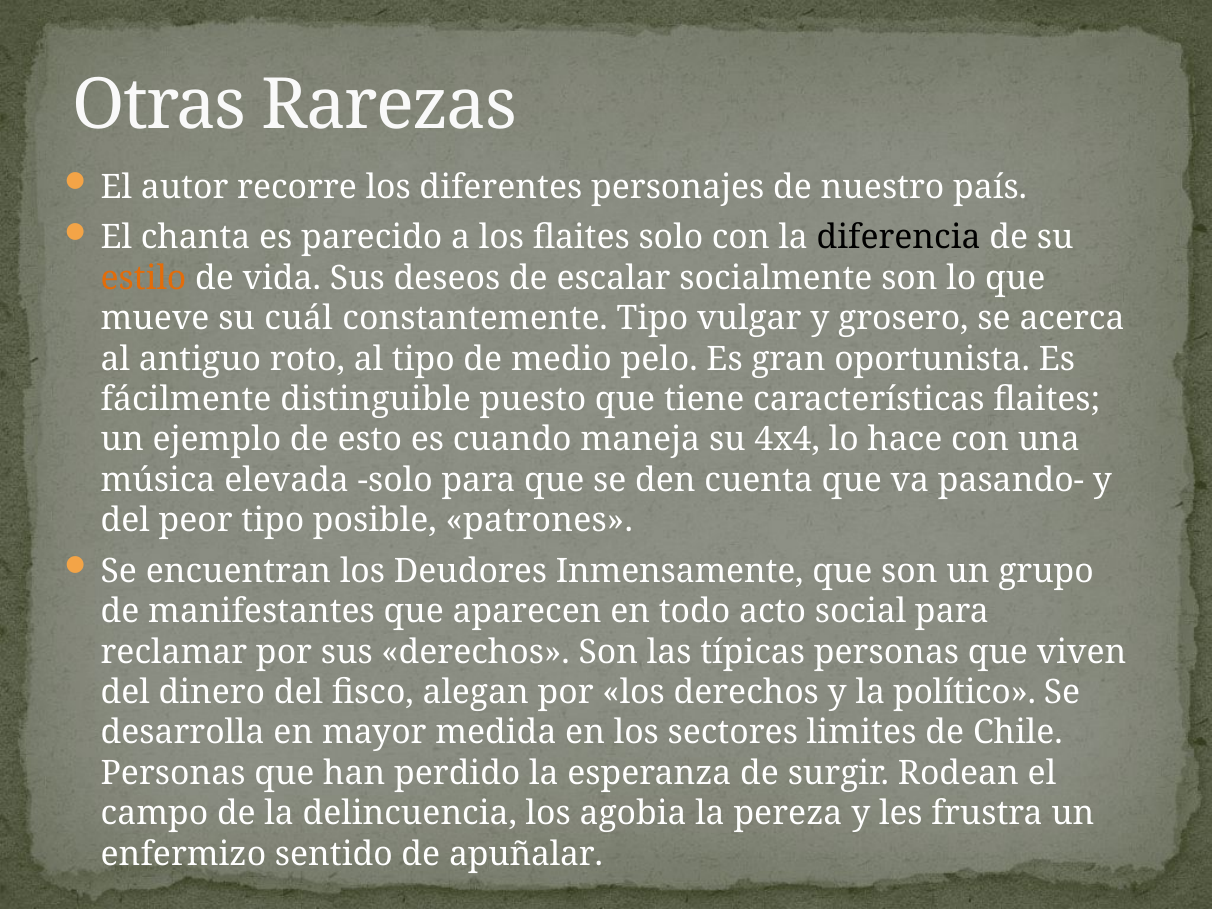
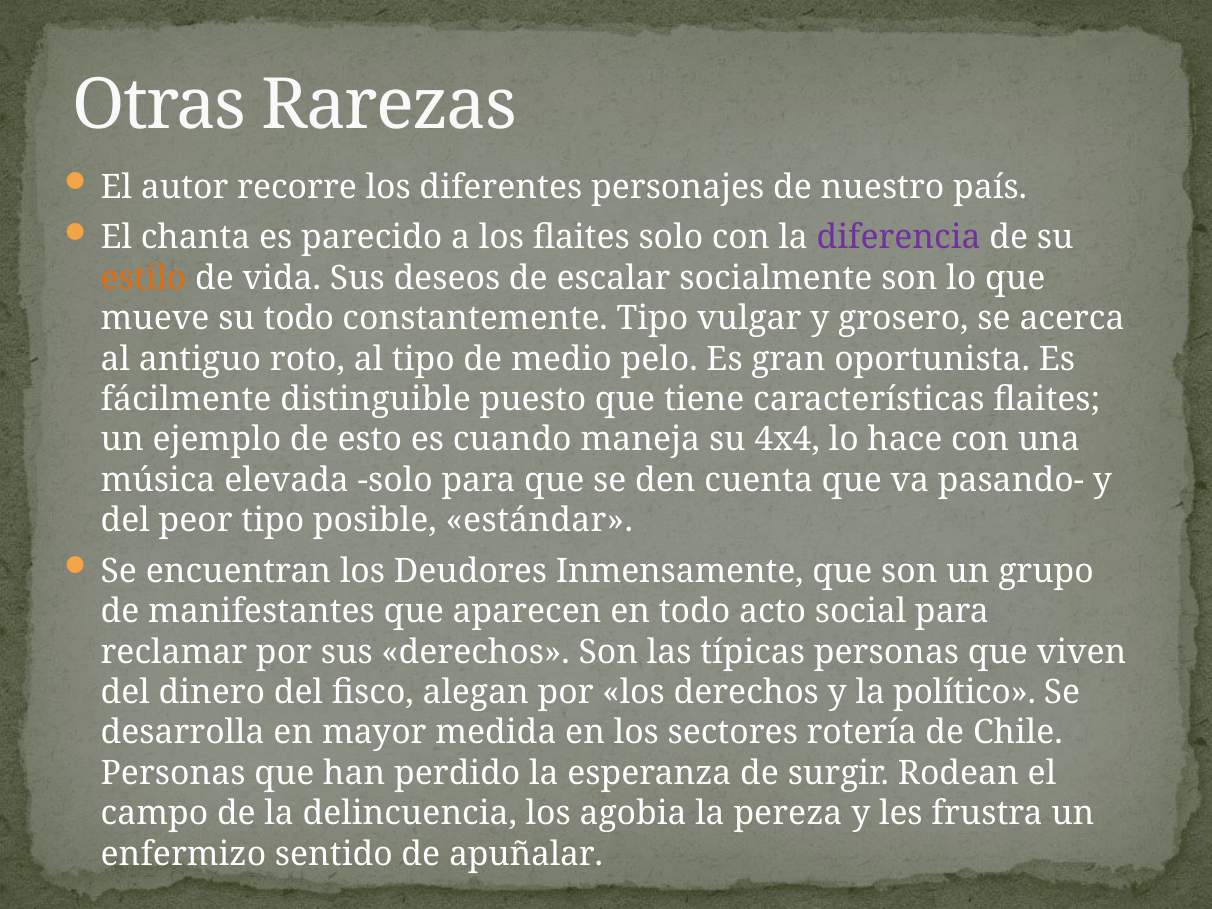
diferencia colour: black -> purple
su cuál: cuál -> todo
patrones: patrones -> estándar
limites: limites -> rotería
